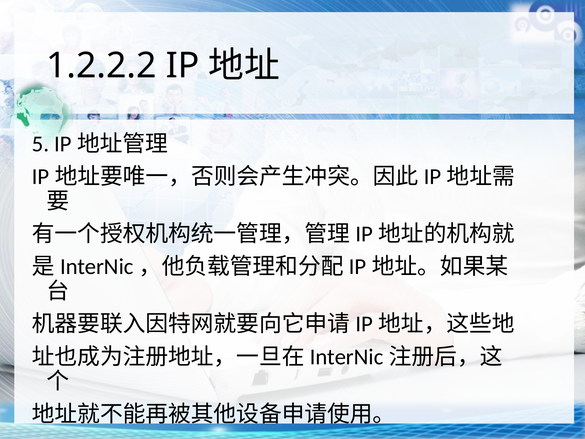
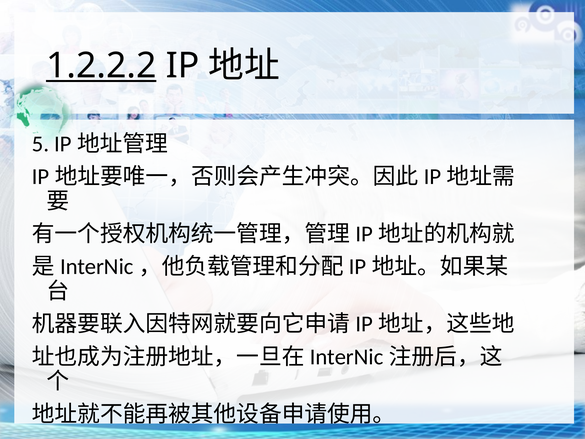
1.2.2.2 underline: none -> present
